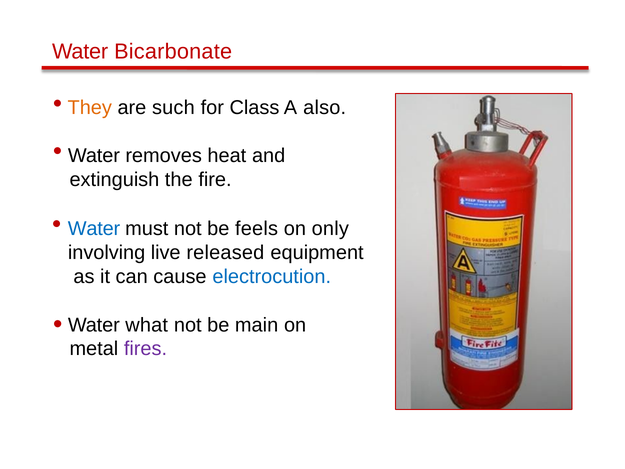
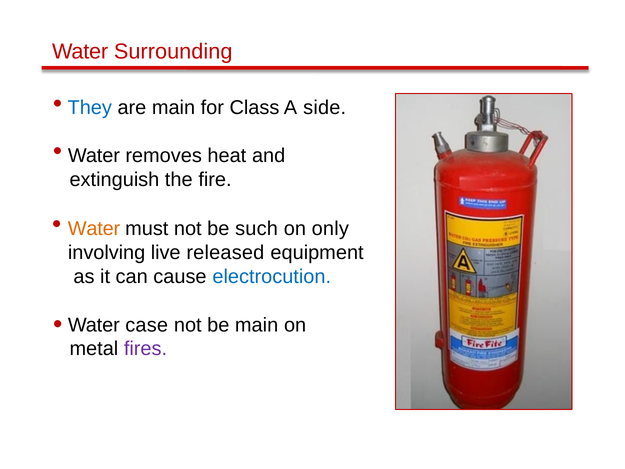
Bicarbonate: Bicarbonate -> Surrounding
They colour: orange -> blue
are such: such -> main
also: also -> side
Water at (94, 228) colour: blue -> orange
feels: feels -> such
what: what -> case
